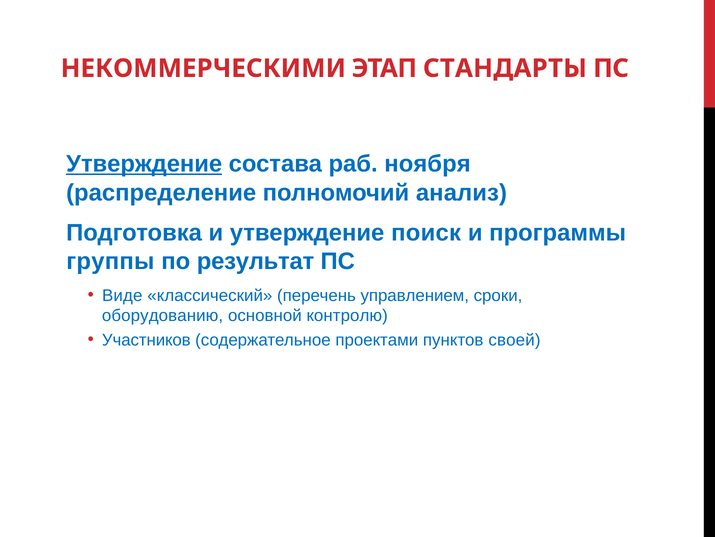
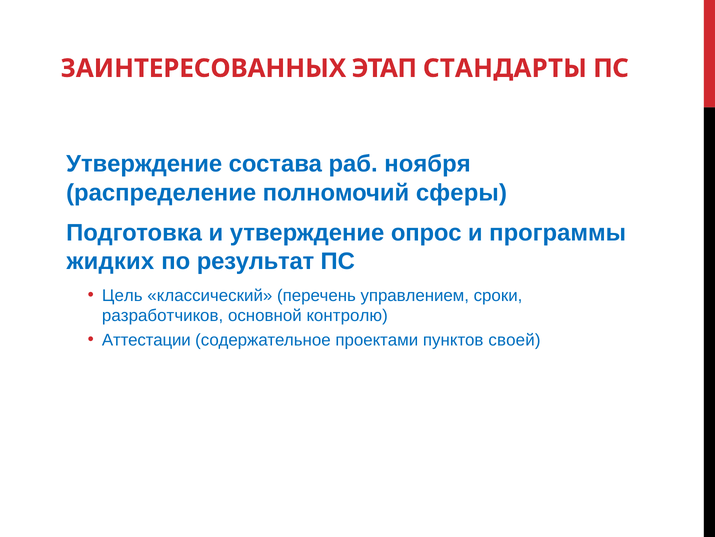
НЕКОММЕРЧЕСКИМИ: НЕКОММЕРЧЕСКИМИ -> ЗАИНТЕРЕСОВАННЫХ
Утверждение at (144, 164) underline: present -> none
анализ: анализ -> сферы
поиск: поиск -> опрос
группы: группы -> жидких
Виде: Виде -> Цель
оборудованию: оборудованию -> разработчиков
Участников: Участников -> Аттестации
